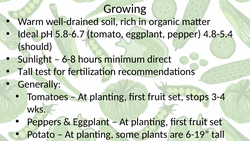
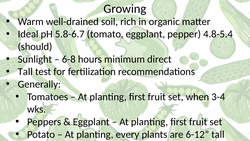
stops: stops -> when
some: some -> every
6-19: 6-19 -> 6-12
